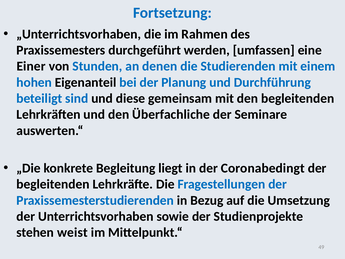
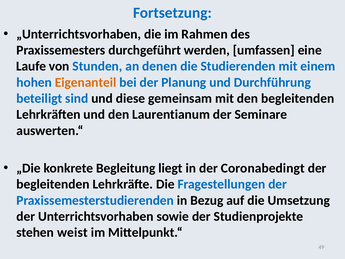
Einer: Einer -> Laufe
Eigenanteil colour: black -> orange
Überfachliche: Überfachliche -> Laurentianum
